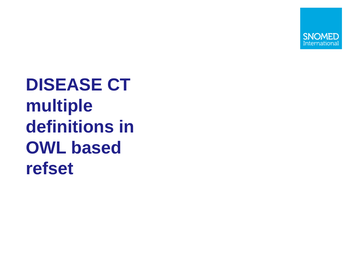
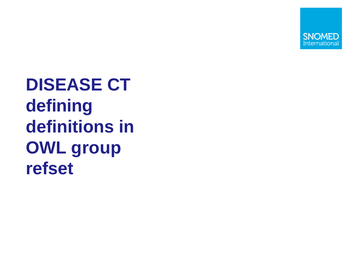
multiple: multiple -> defining
based: based -> group
